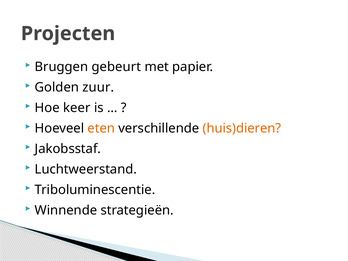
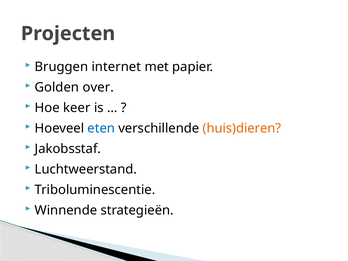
gebeurt: gebeurt -> internet
zuur: zuur -> over
eten colour: orange -> blue
